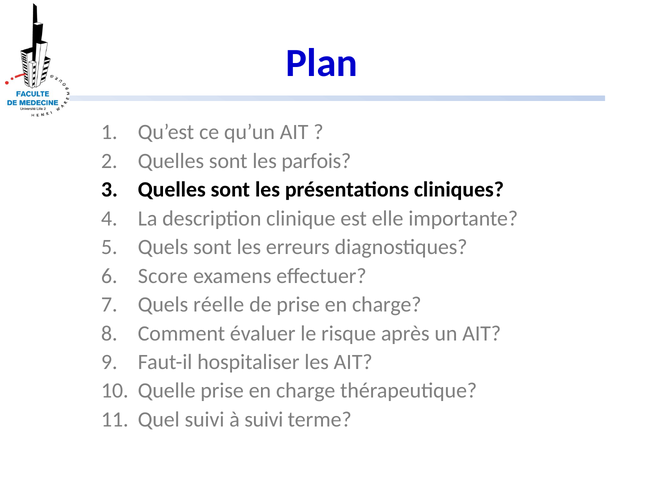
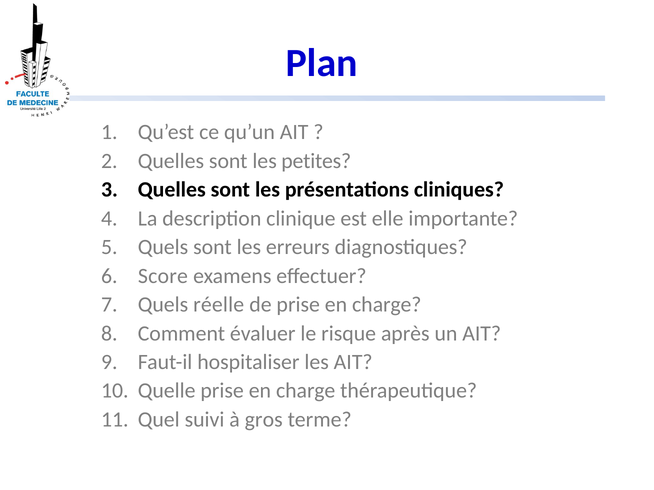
parfois: parfois -> petites
à suivi: suivi -> gros
